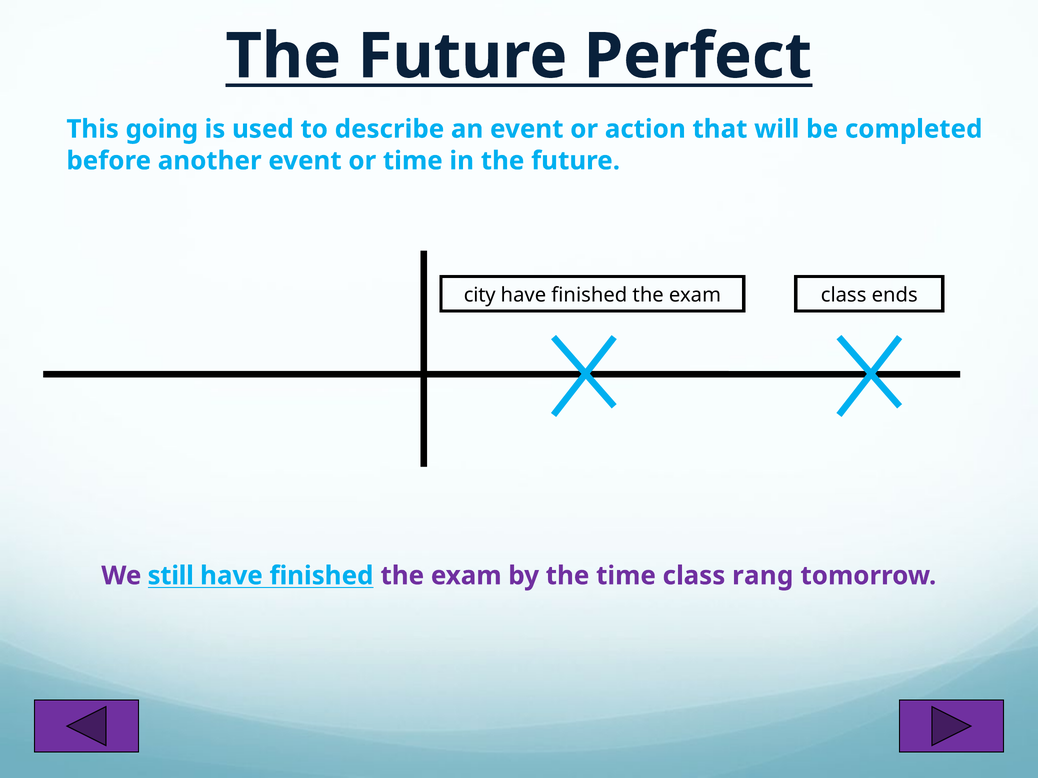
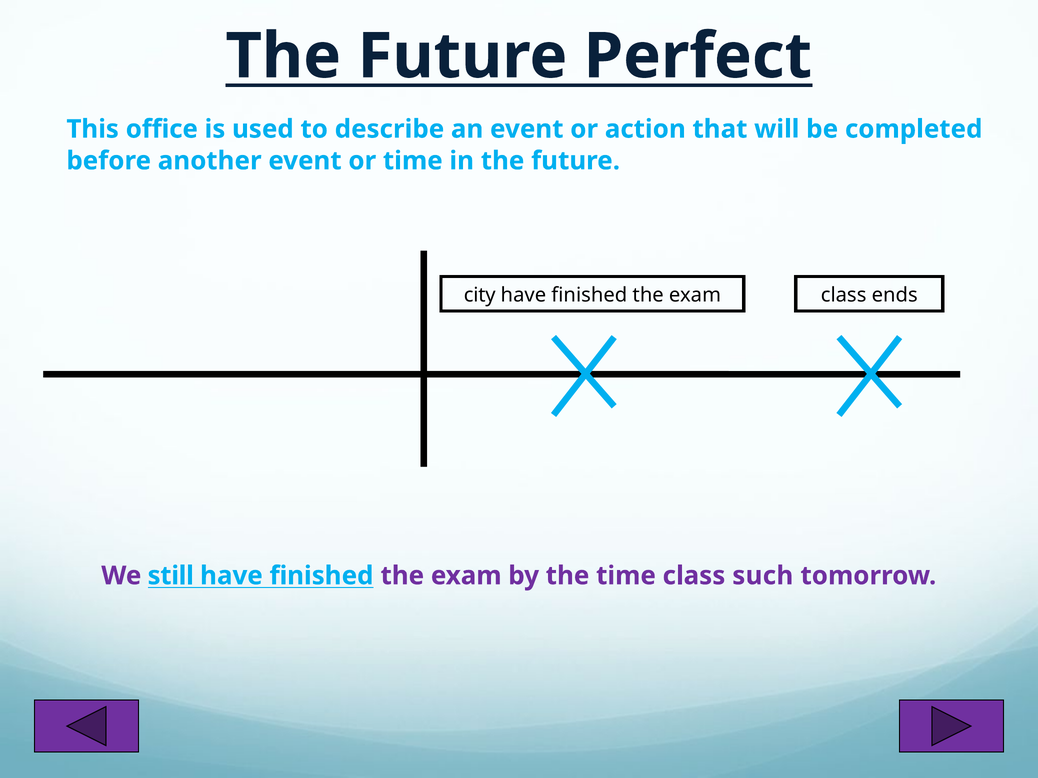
going: going -> office
rang: rang -> such
